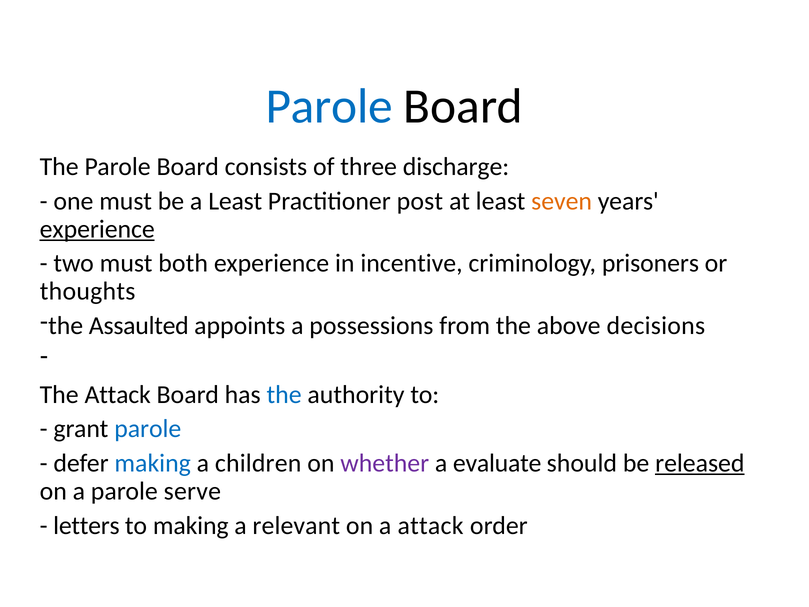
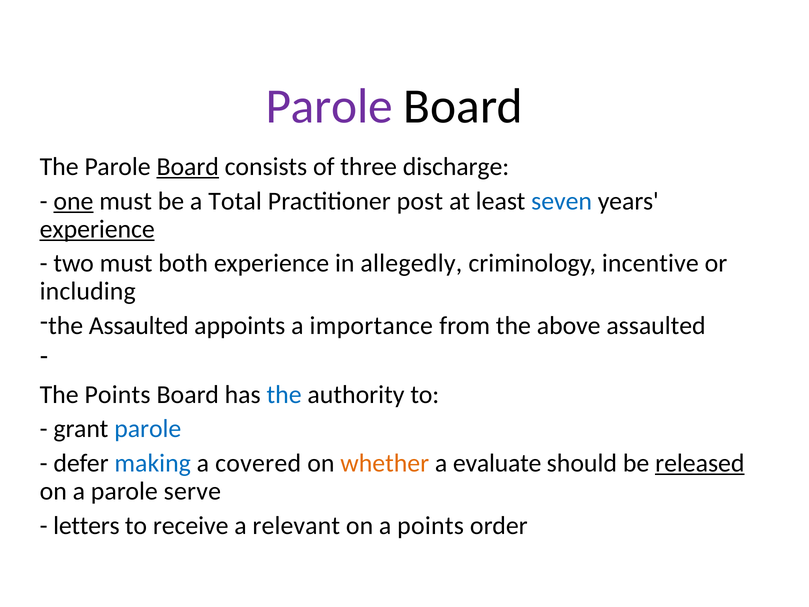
Parole at (329, 106) colour: blue -> purple
Board at (188, 167) underline: none -> present
one underline: none -> present
a Least: Least -> Total
seven colour: orange -> blue
incentive: incentive -> allegedly
prisoners: prisoners -> incentive
thoughts: thoughts -> including
possessions: possessions -> importance
above decisions: decisions -> assaulted
The Attack: Attack -> Points
children: children -> covered
whether colour: purple -> orange
to making: making -> receive
a attack: attack -> points
